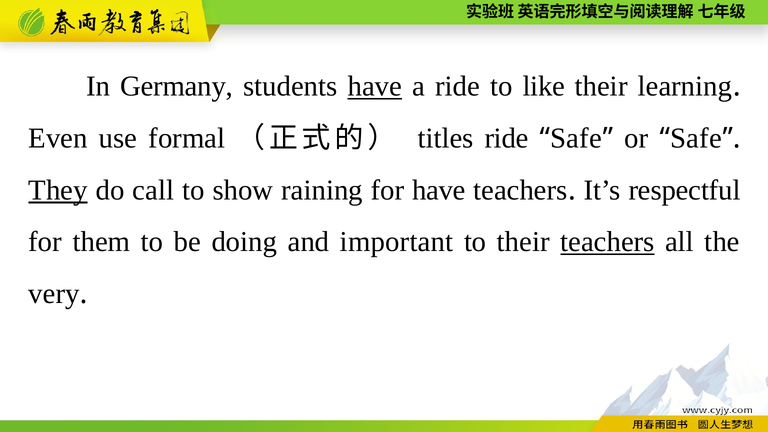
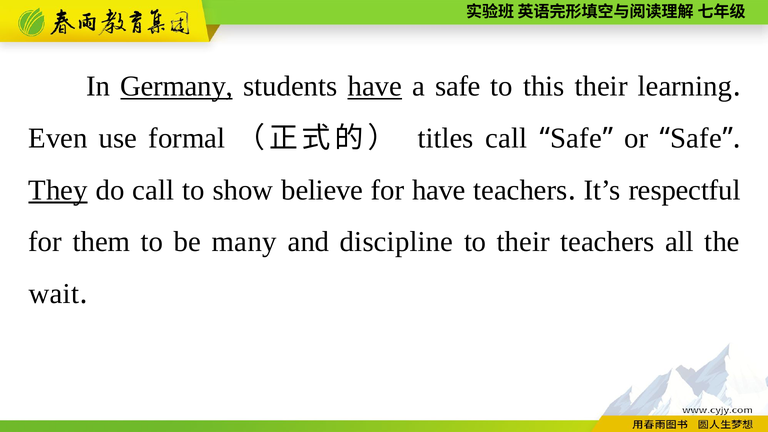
Germany underline: none -> present
a ride: ride -> safe
like: like -> this
titles ride: ride -> call
raining: raining -> believe
doing: doing -> many
important: important -> discipline
teachers at (607, 242) underline: present -> none
very: very -> wait
